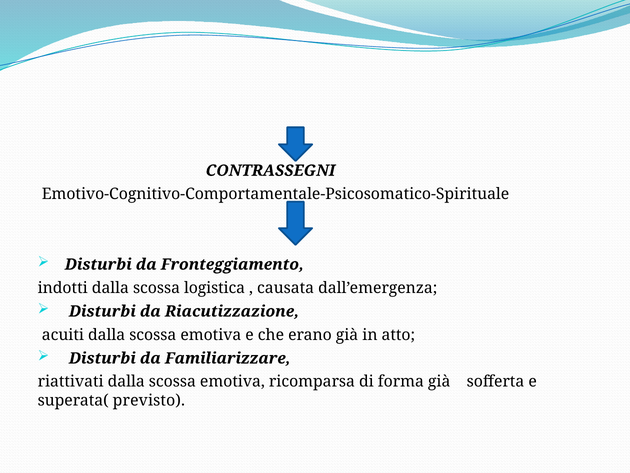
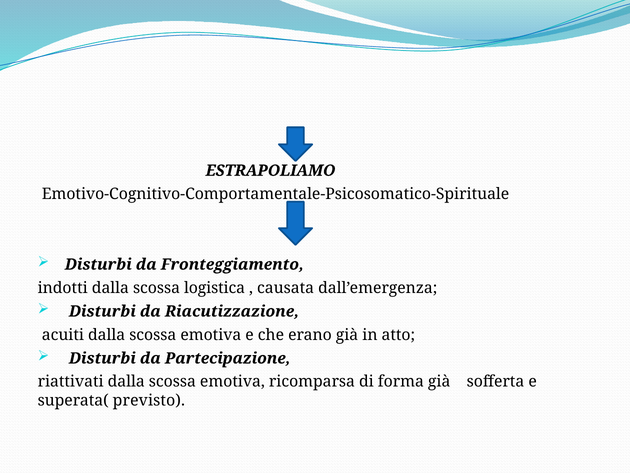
CONTRASSEGNI: CONTRASSEGNI -> ESTRAPOLIAMO
Familiarizzare: Familiarizzare -> Partecipazione
